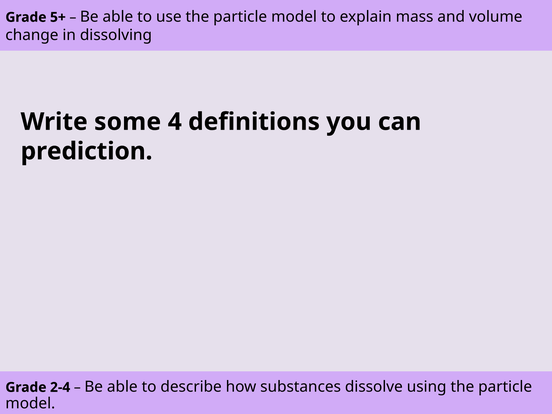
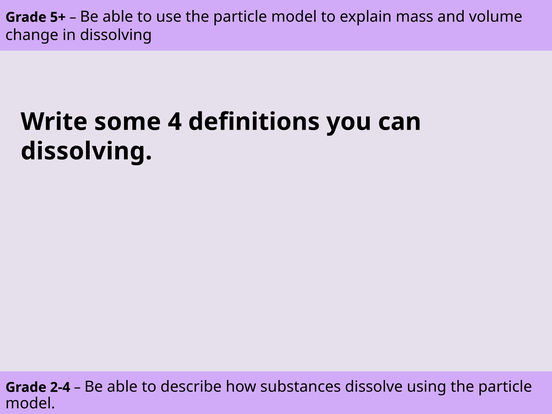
prediction at (87, 151): prediction -> dissolving
